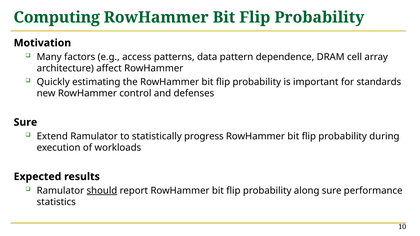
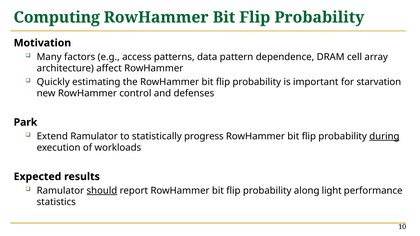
standards: standards -> starvation
Sure at (25, 122): Sure -> Park
during underline: none -> present
along sure: sure -> light
